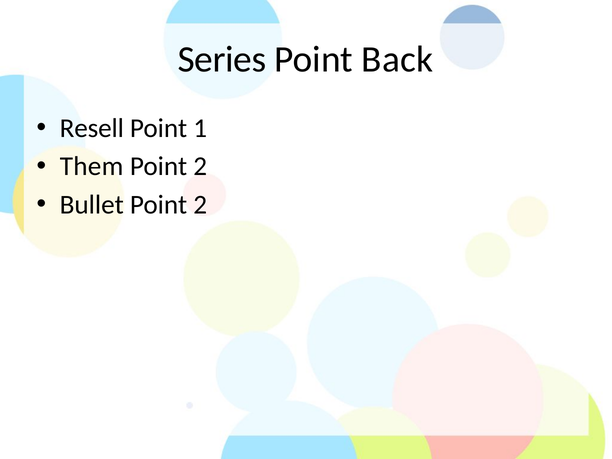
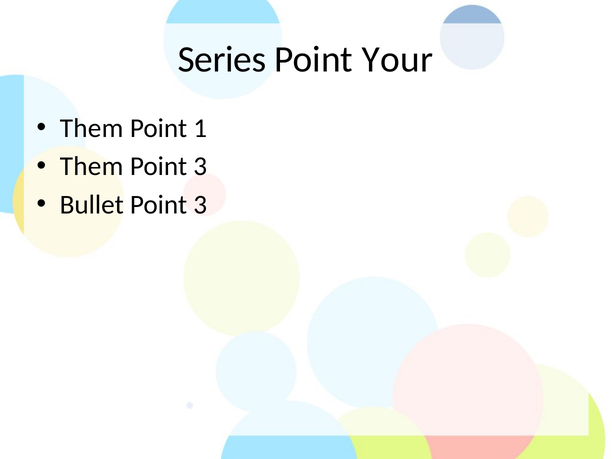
Back: Back -> Your
Resell at (92, 128): Resell -> Them
2 at (200, 166): 2 -> 3
Bullet Point 2: 2 -> 3
